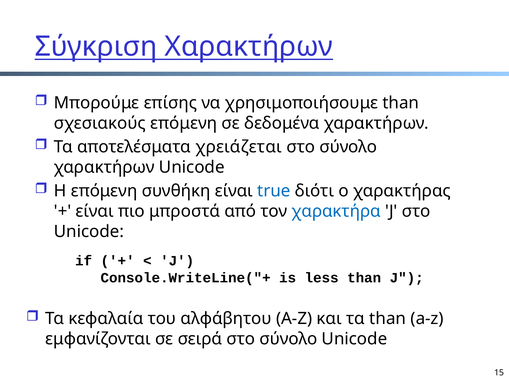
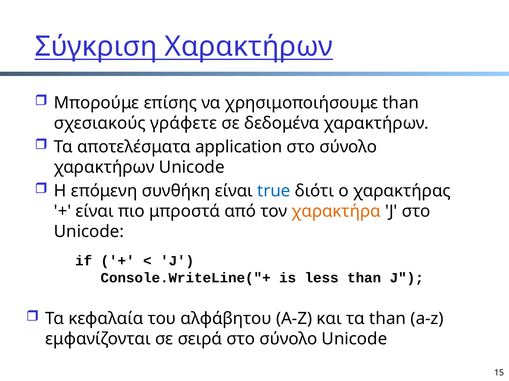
σχεσιακούς επόμενη: επόμενη -> γράφετε
χρειάζεται: χρειάζεται -> application
χαρακτήρα colour: blue -> orange
